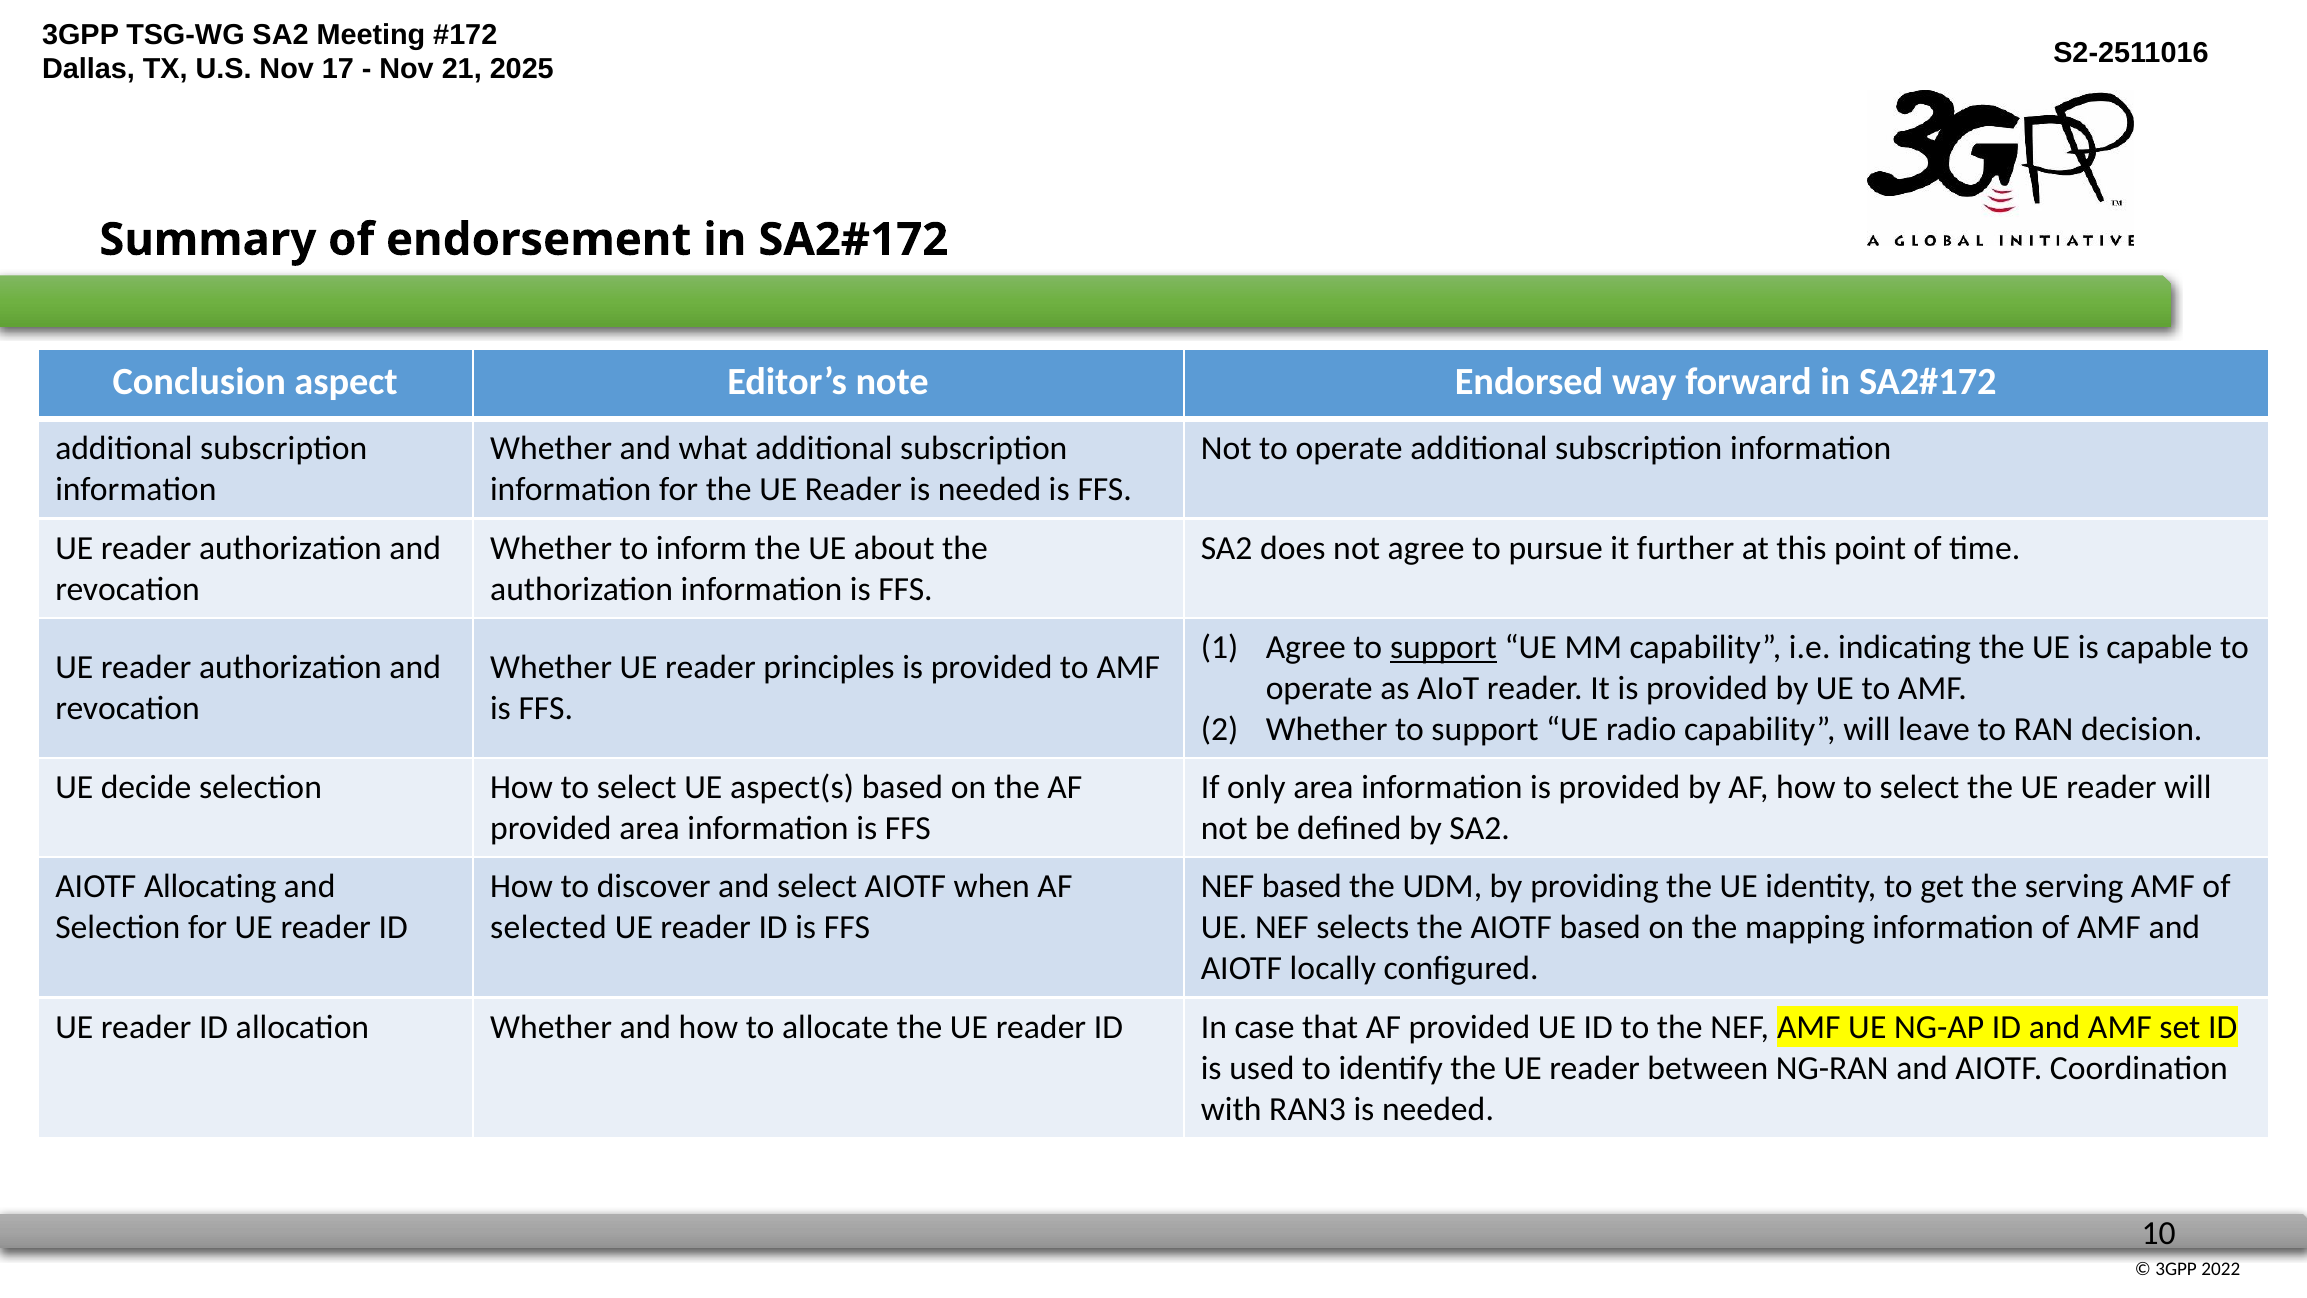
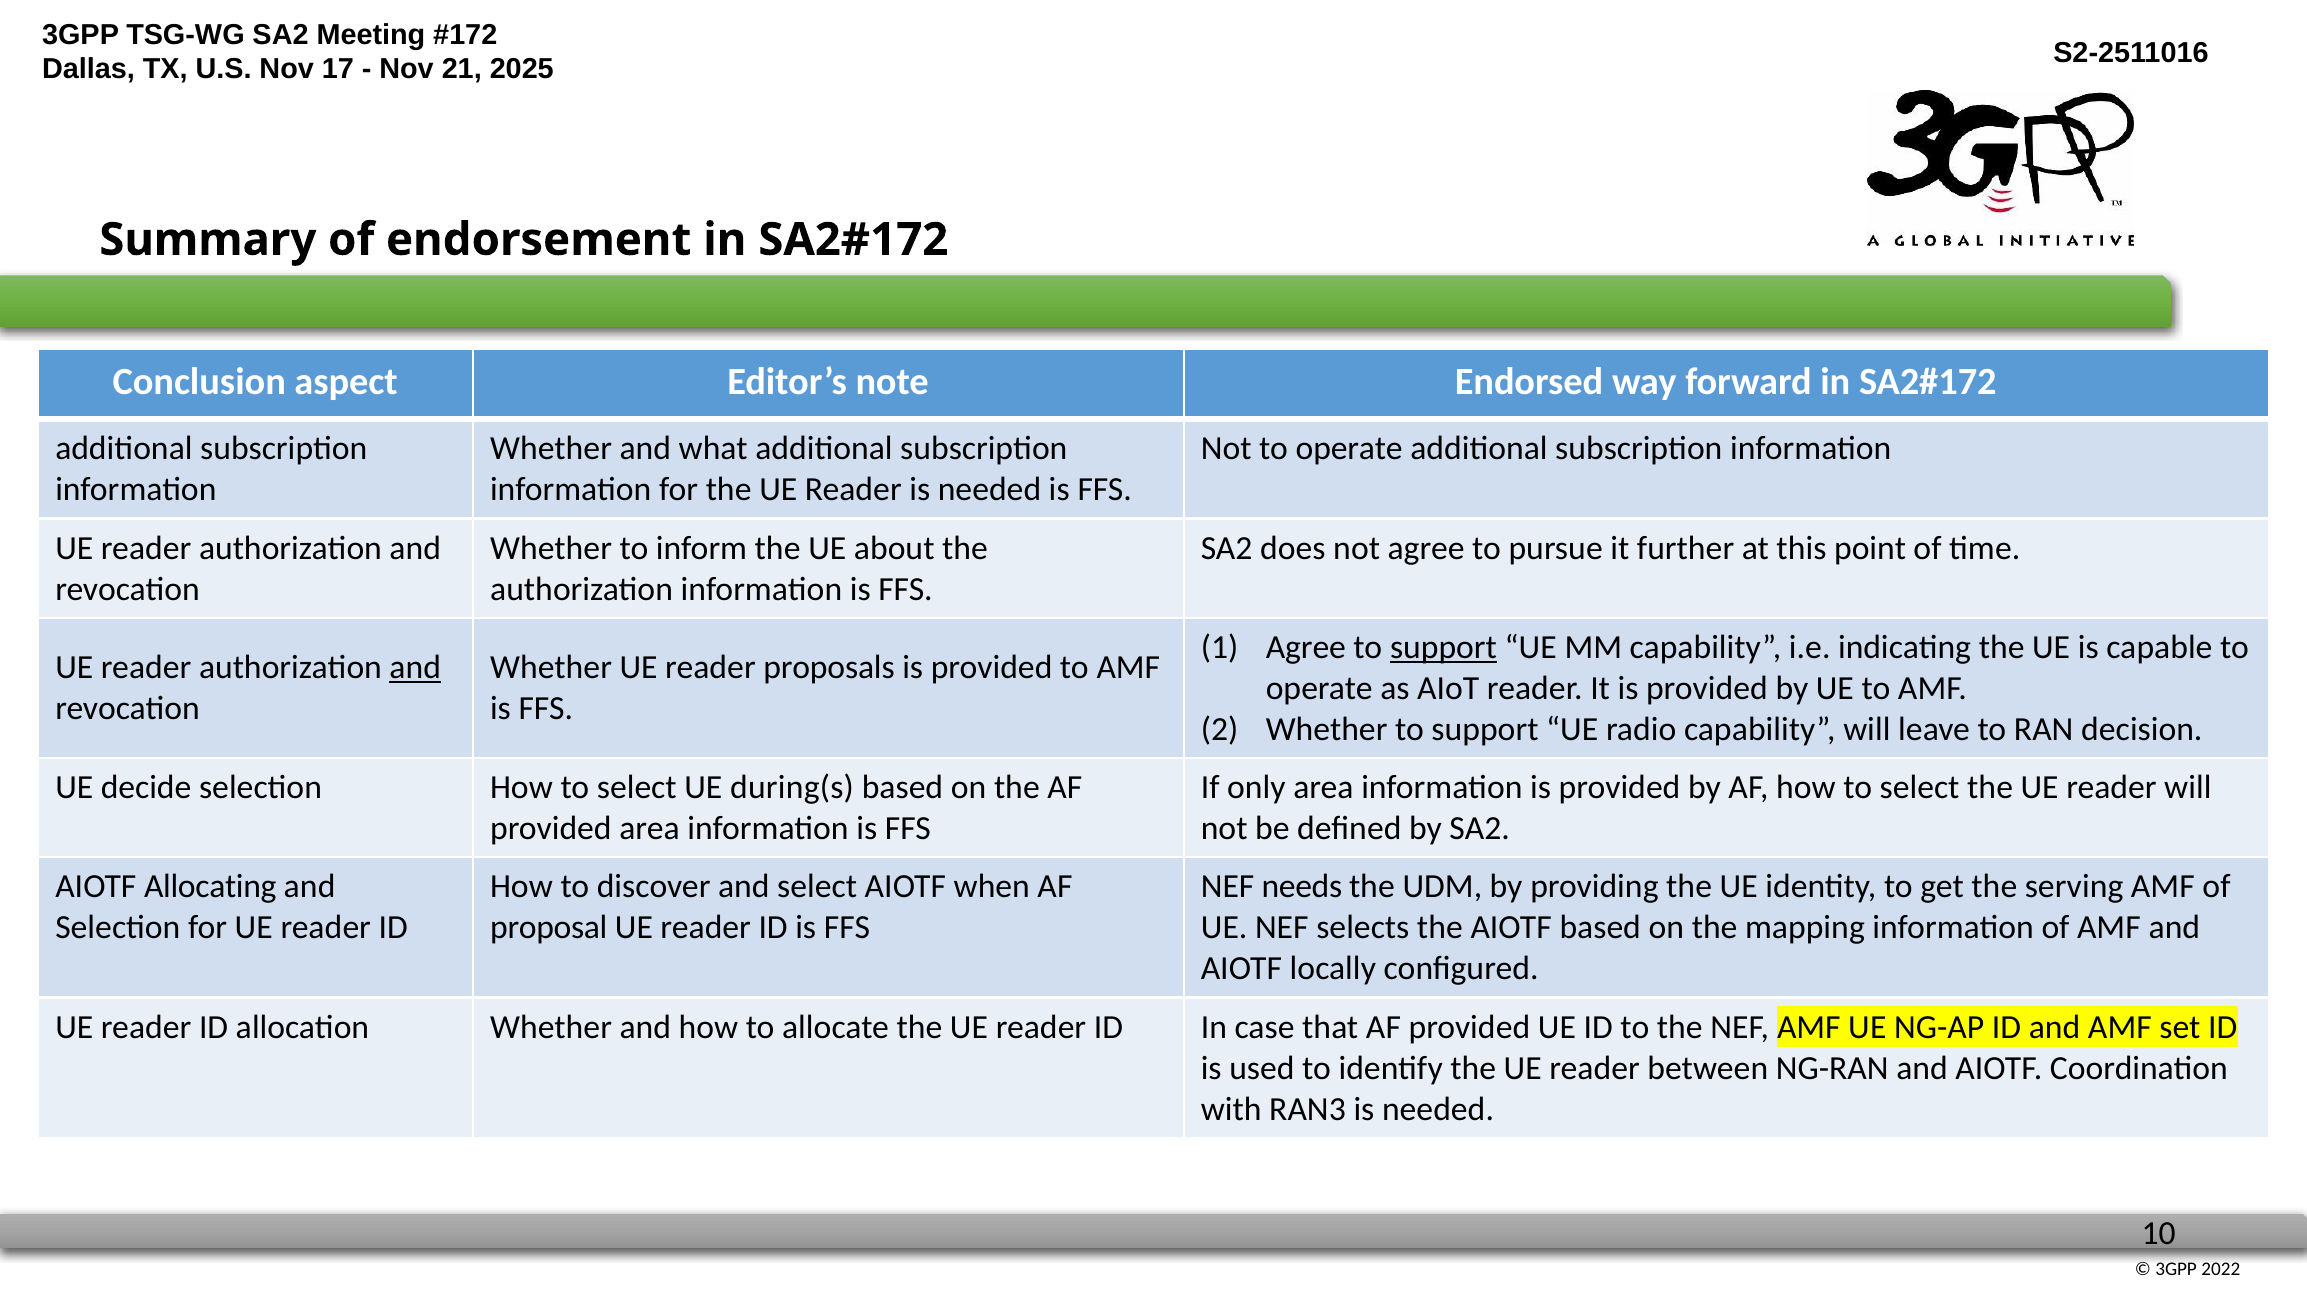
and at (415, 668) underline: none -> present
principles: principles -> proposals
aspect(s: aspect(s -> during(s
NEF based: based -> needs
selected: selected -> proposal
